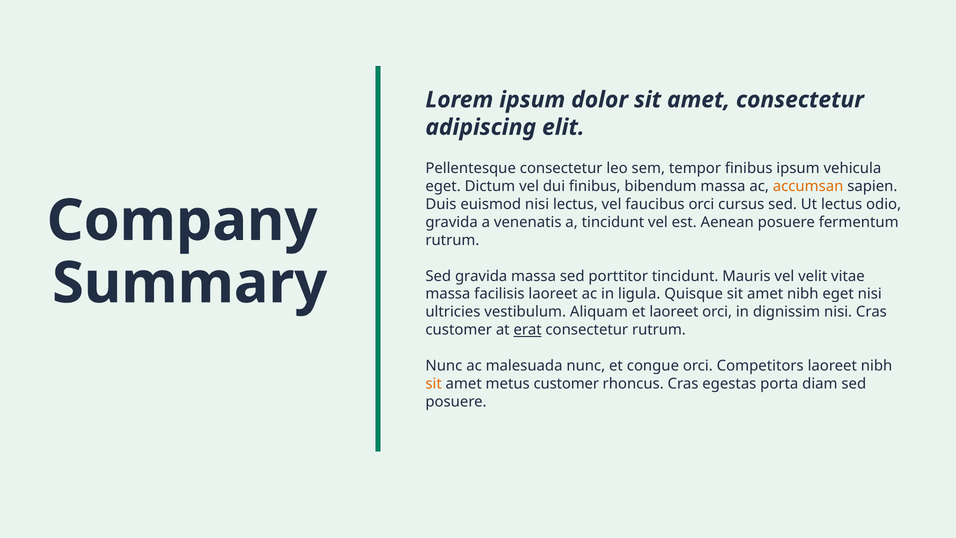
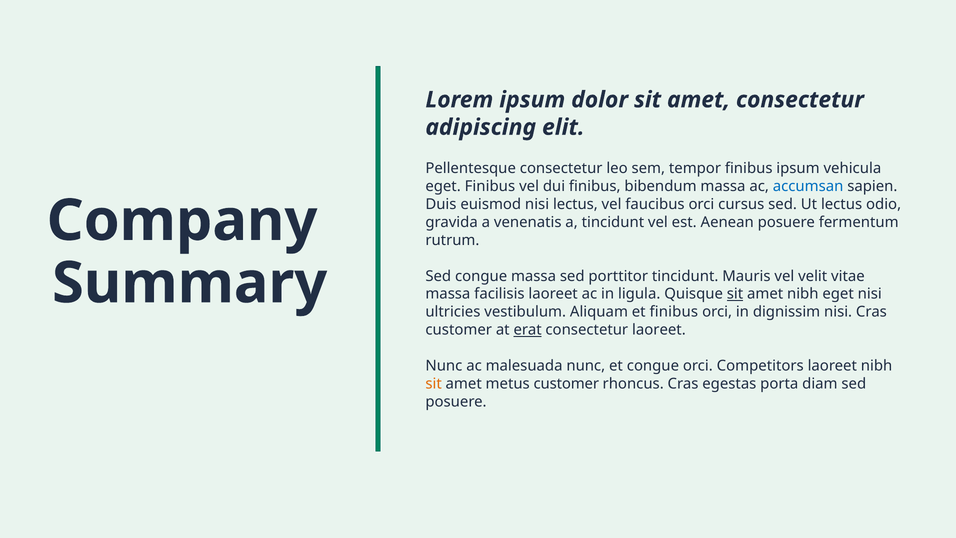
eget Dictum: Dictum -> Finibus
accumsan colour: orange -> blue
Sed gravida: gravida -> congue
sit at (735, 294) underline: none -> present
et laoreet: laoreet -> finibus
consectetur rutrum: rutrum -> laoreet
